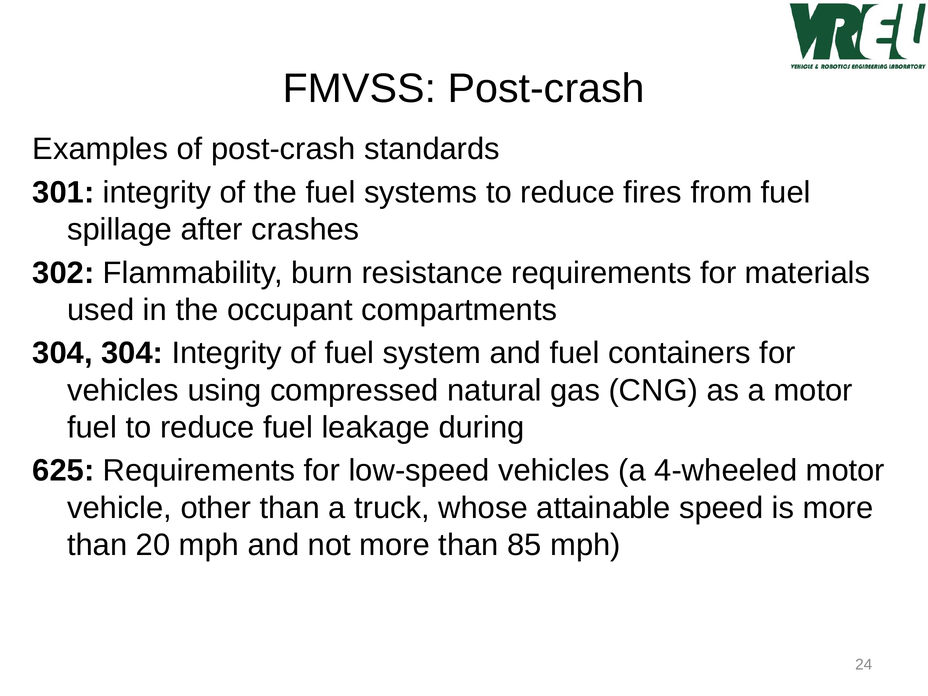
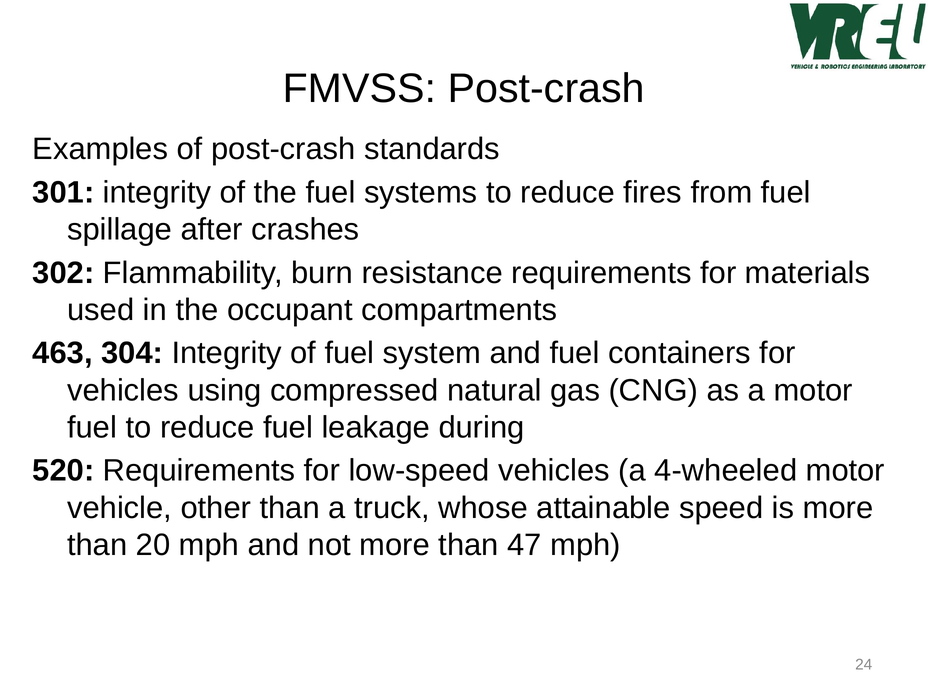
304 at (63, 353): 304 -> 463
625: 625 -> 520
85: 85 -> 47
